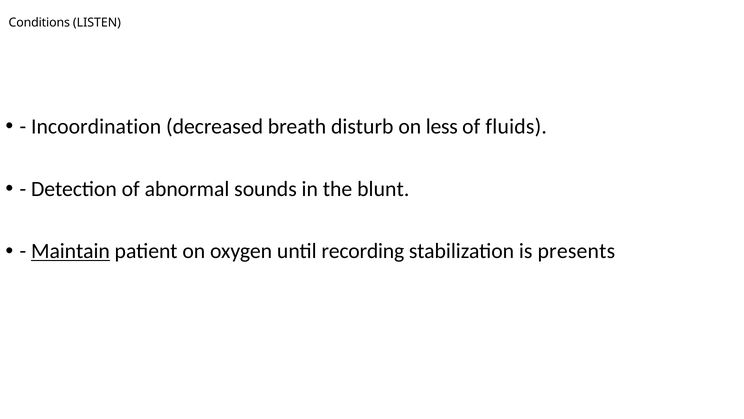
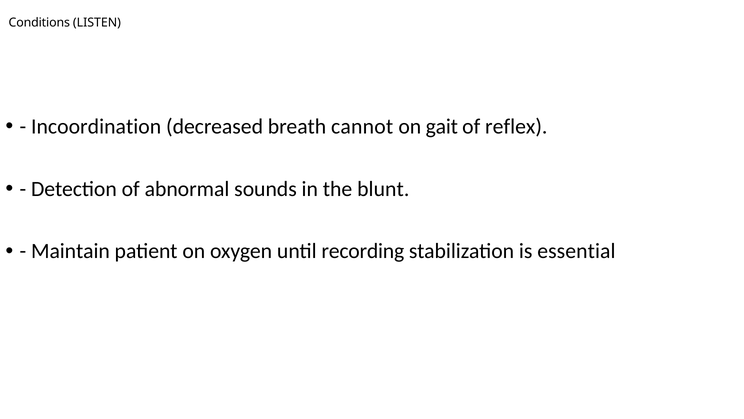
disturb: disturb -> cannot
less: less -> gait
fluids: fluids -> reflex
Maintain underline: present -> none
presents: presents -> essential
